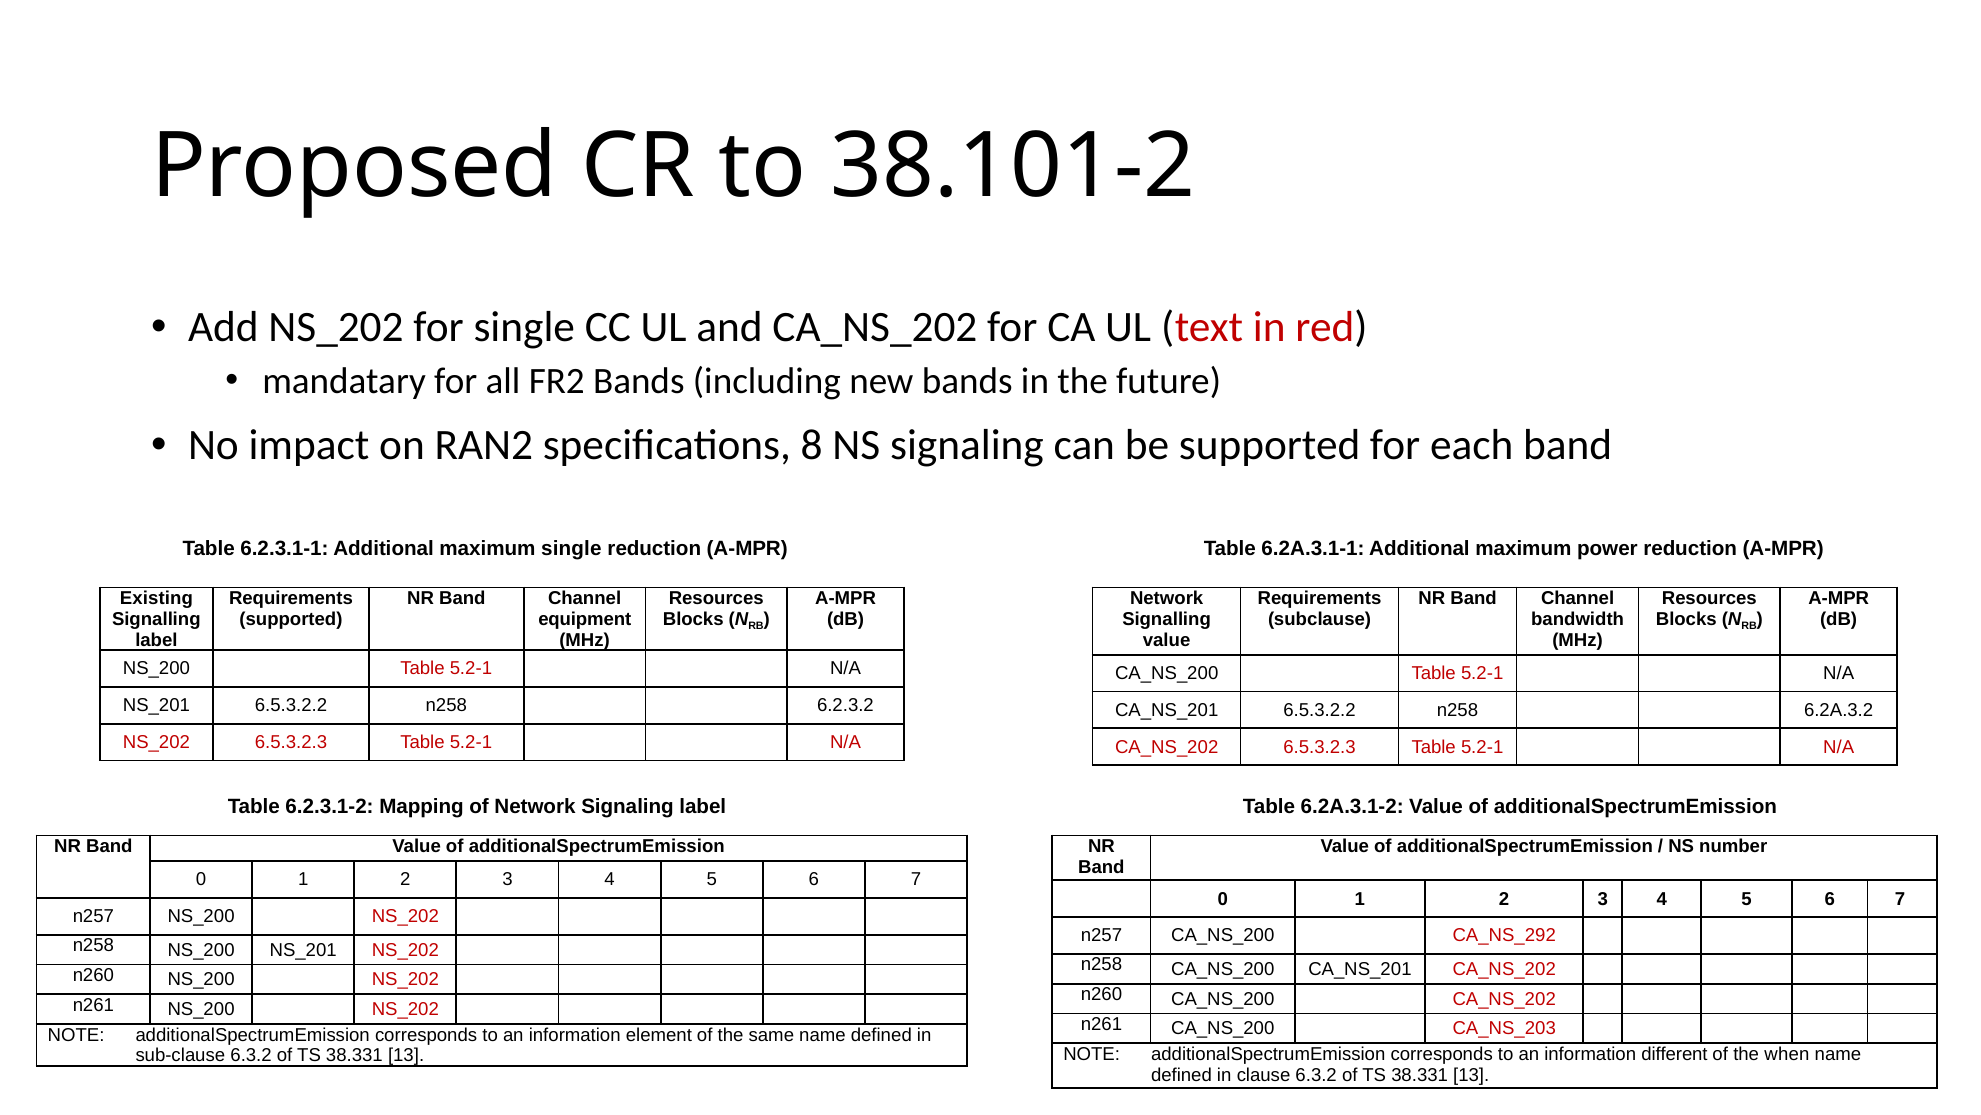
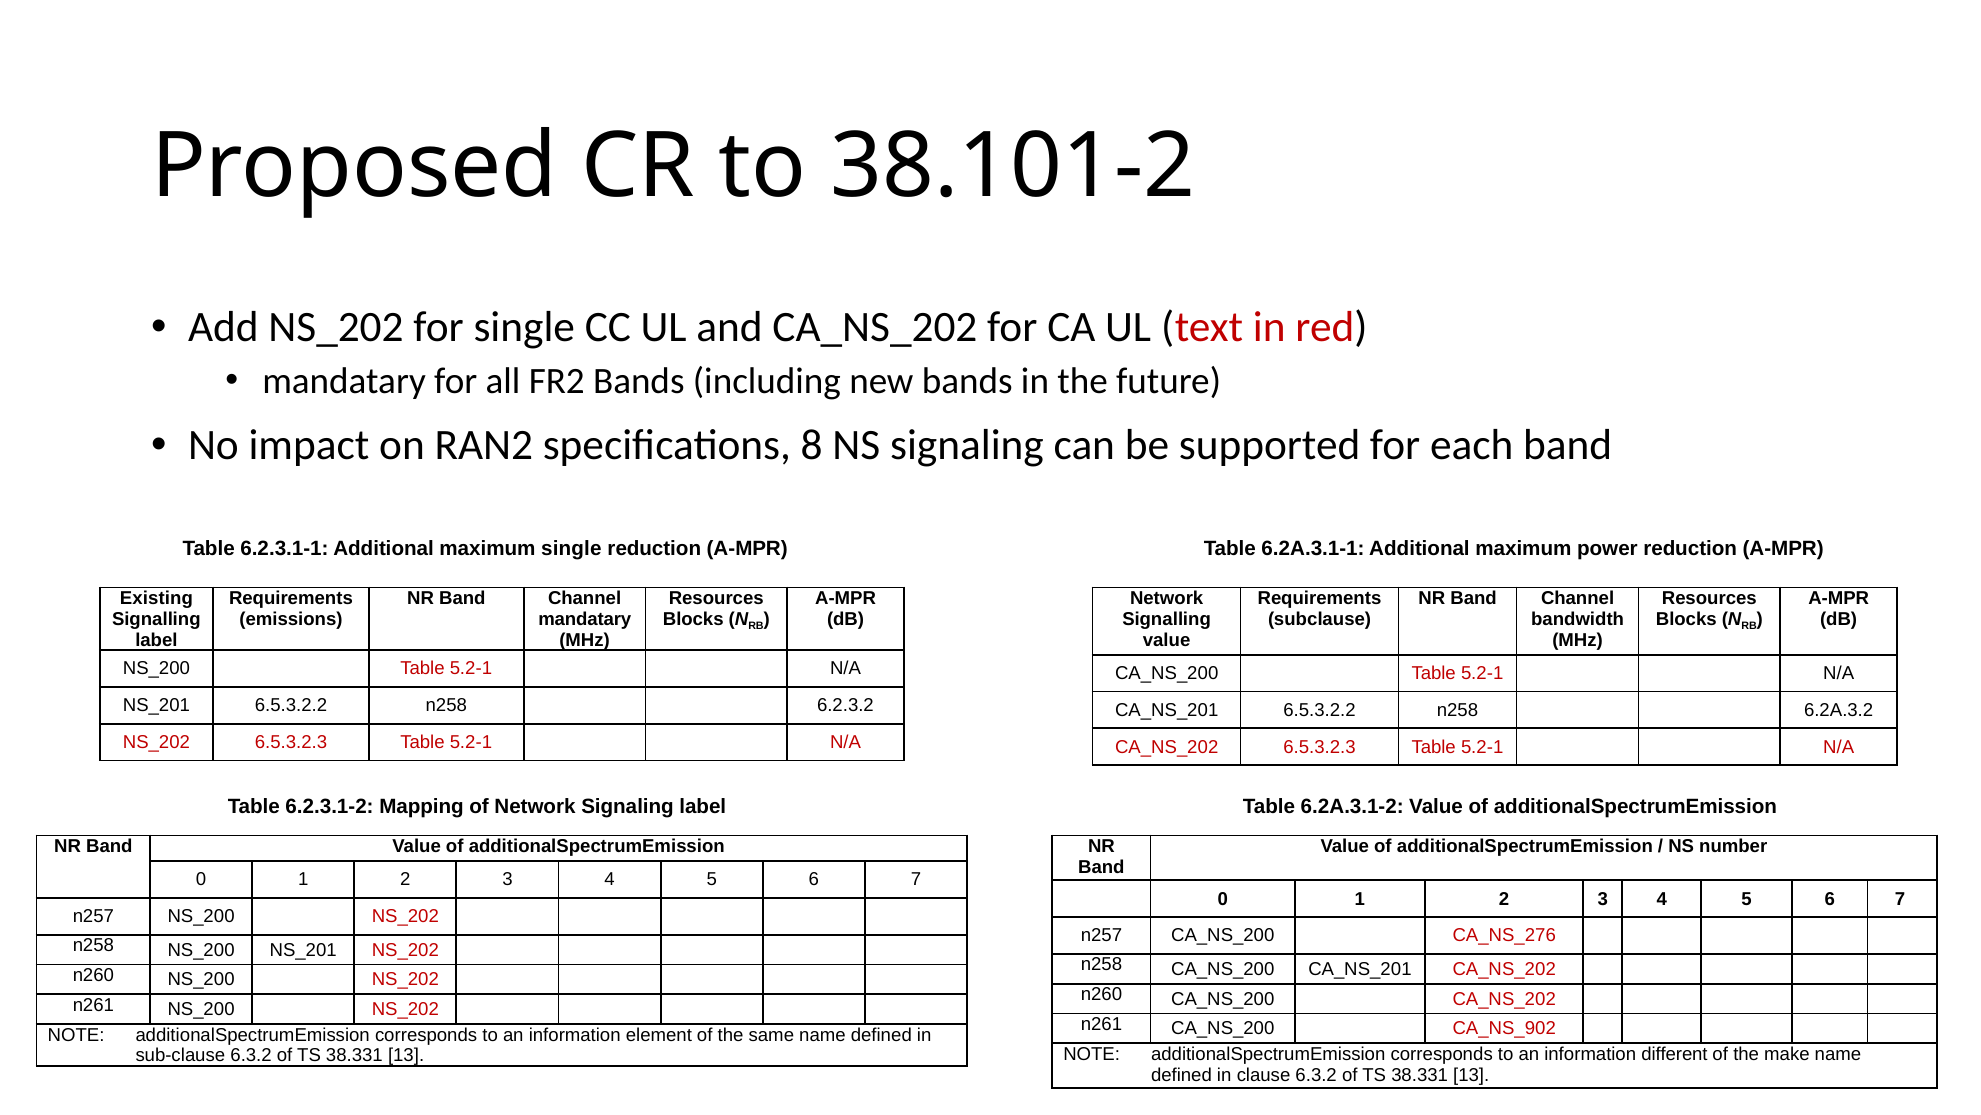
supported at (291, 619): supported -> emissions
equipment at (585, 619): equipment -> mandatary
CA_NS_292: CA_NS_292 -> CA_NS_276
CA_NS_203: CA_NS_203 -> CA_NS_902
when: when -> make
